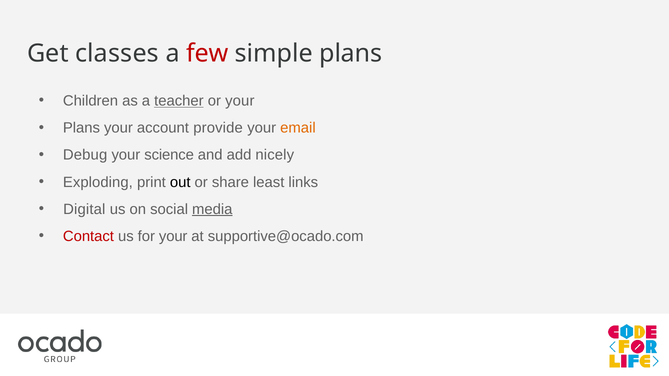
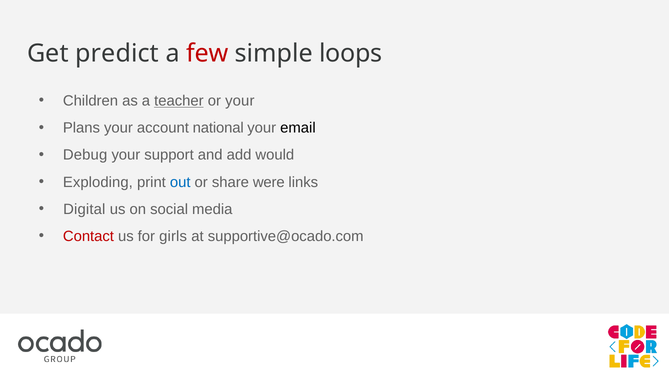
classes: classes -> predict
simple plans: plans -> loops
provide: provide -> national
email colour: orange -> black
science: science -> support
nicely: nicely -> would
out colour: black -> blue
least: least -> were
media underline: present -> none
for your: your -> girls
